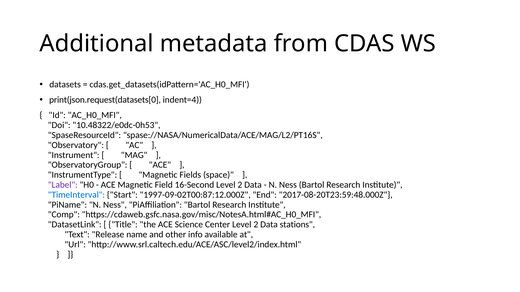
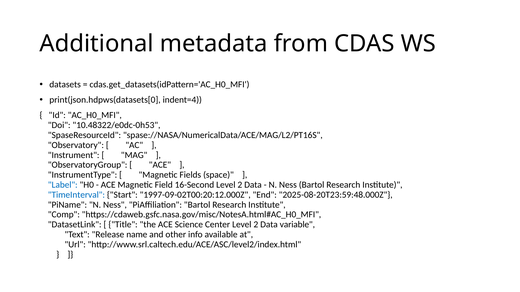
print(json.request(datasets[0: print(json.request(datasets[0 -> print(json.hdpws(datasets[0
Label colour: purple -> blue
1997-09-02T00:87:12.000Z: 1997-09-02T00:87:12.000Z -> 1997-09-02T00:20:12.000Z
2017-08-20T23:59:48.000Z: 2017-08-20T23:59:48.000Z -> 2025-08-20T23:59:48.000Z
stations: stations -> variable
